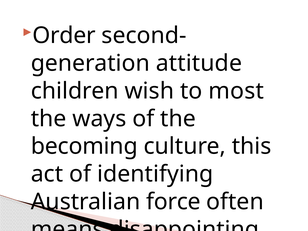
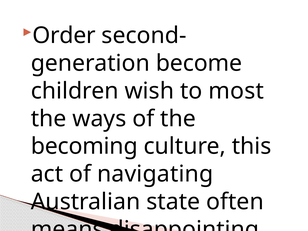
attitude: attitude -> become
identifying: identifying -> navigating
force: force -> state
